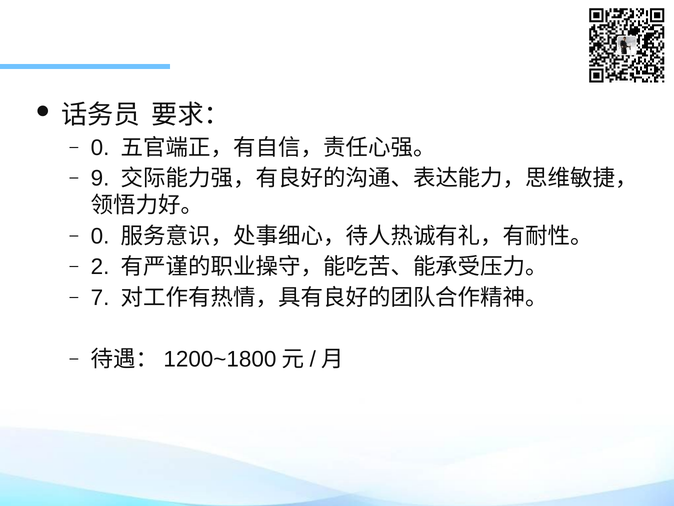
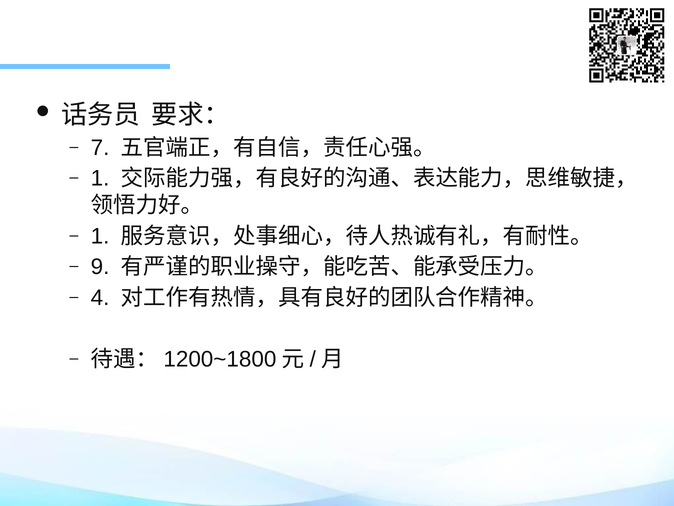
0 at (100, 148): 0 -> 7
9 at (100, 178): 9 -> 1
0 at (100, 236): 0 -> 1
2: 2 -> 9
7: 7 -> 4
